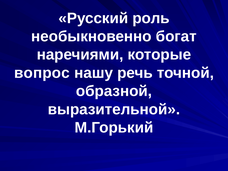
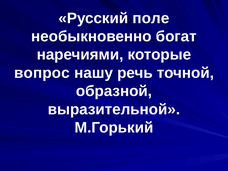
роль: роль -> поле
